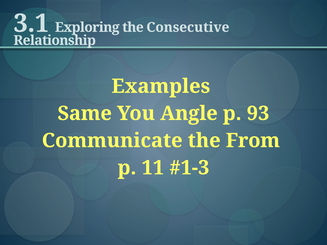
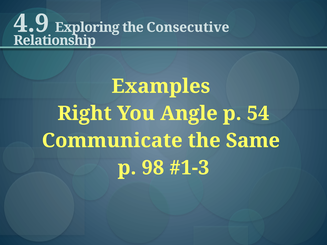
3.1: 3.1 -> 4.9
Same: Same -> Right
93: 93 -> 54
From: From -> Same
11: 11 -> 98
